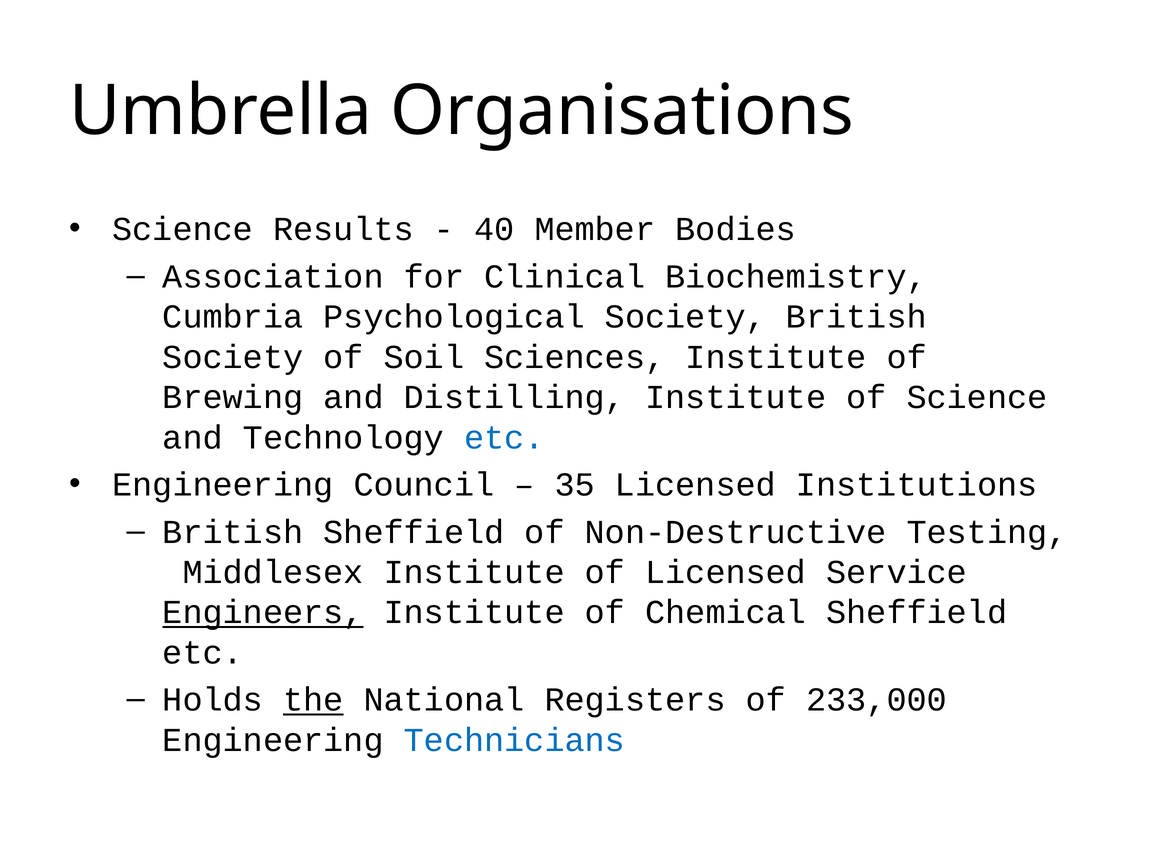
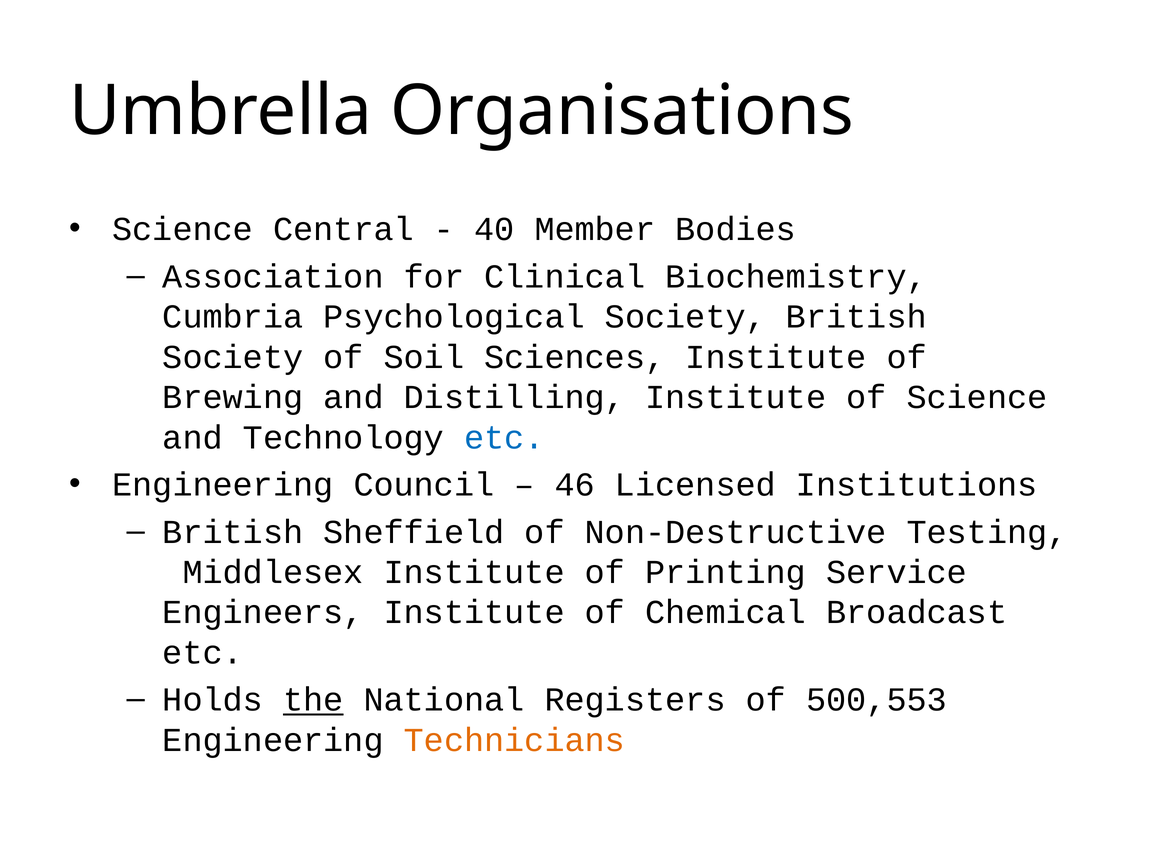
Results: Results -> Central
35: 35 -> 46
of Licensed: Licensed -> Printing
Engineers underline: present -> none
Chemical Sheffield: Sheffield -> Broadcast
233,000: 233,000 -> 500,553
Technicians colour: blue -> orange
